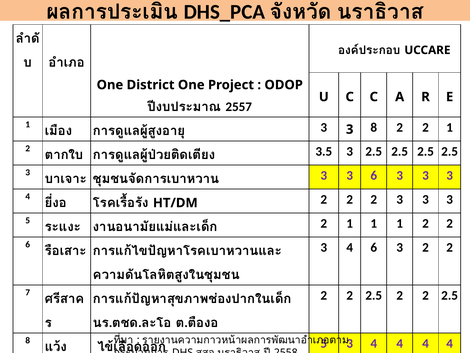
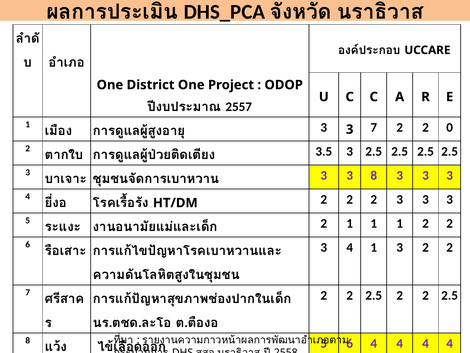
3 8: 8 -> 7
1 at (450, 127): 1 -> 0
3 6: 6 -> 8
4 6: 6 -> 1
3 at (350, 343): 3 -> 6
